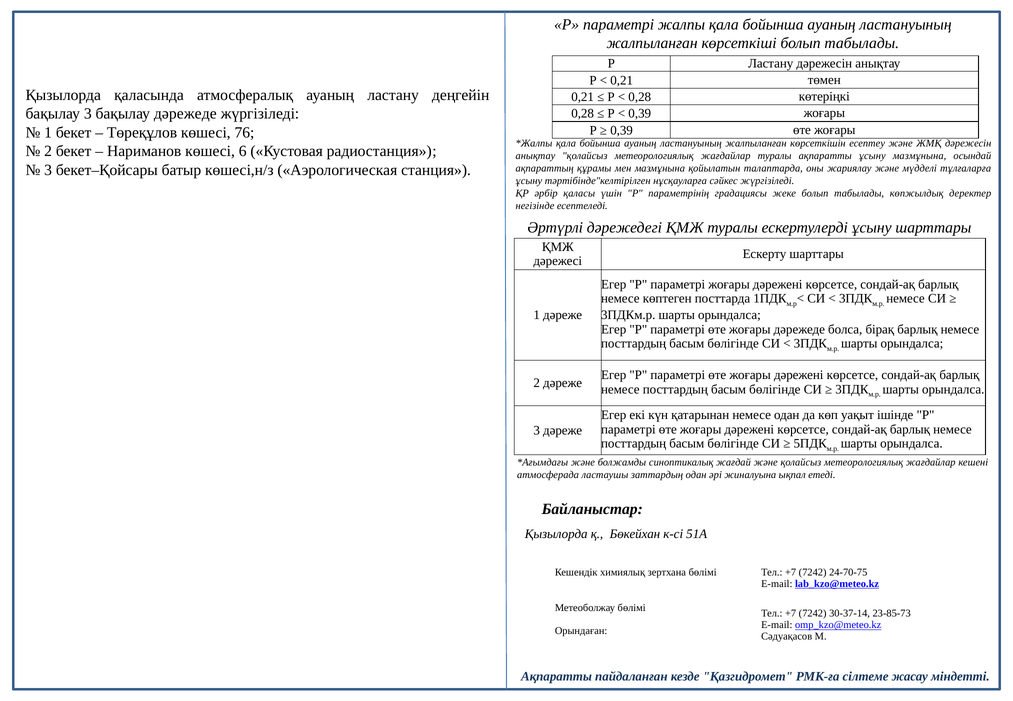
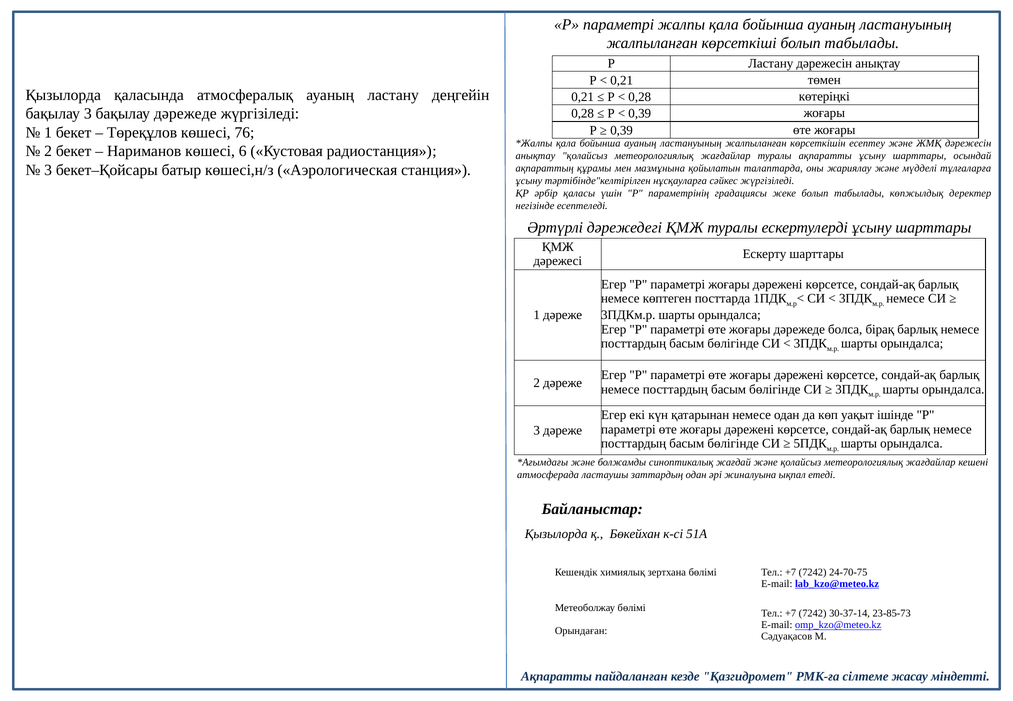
ақпаратты ұсыну мазмұнына: мазмұнына -> шарттары
